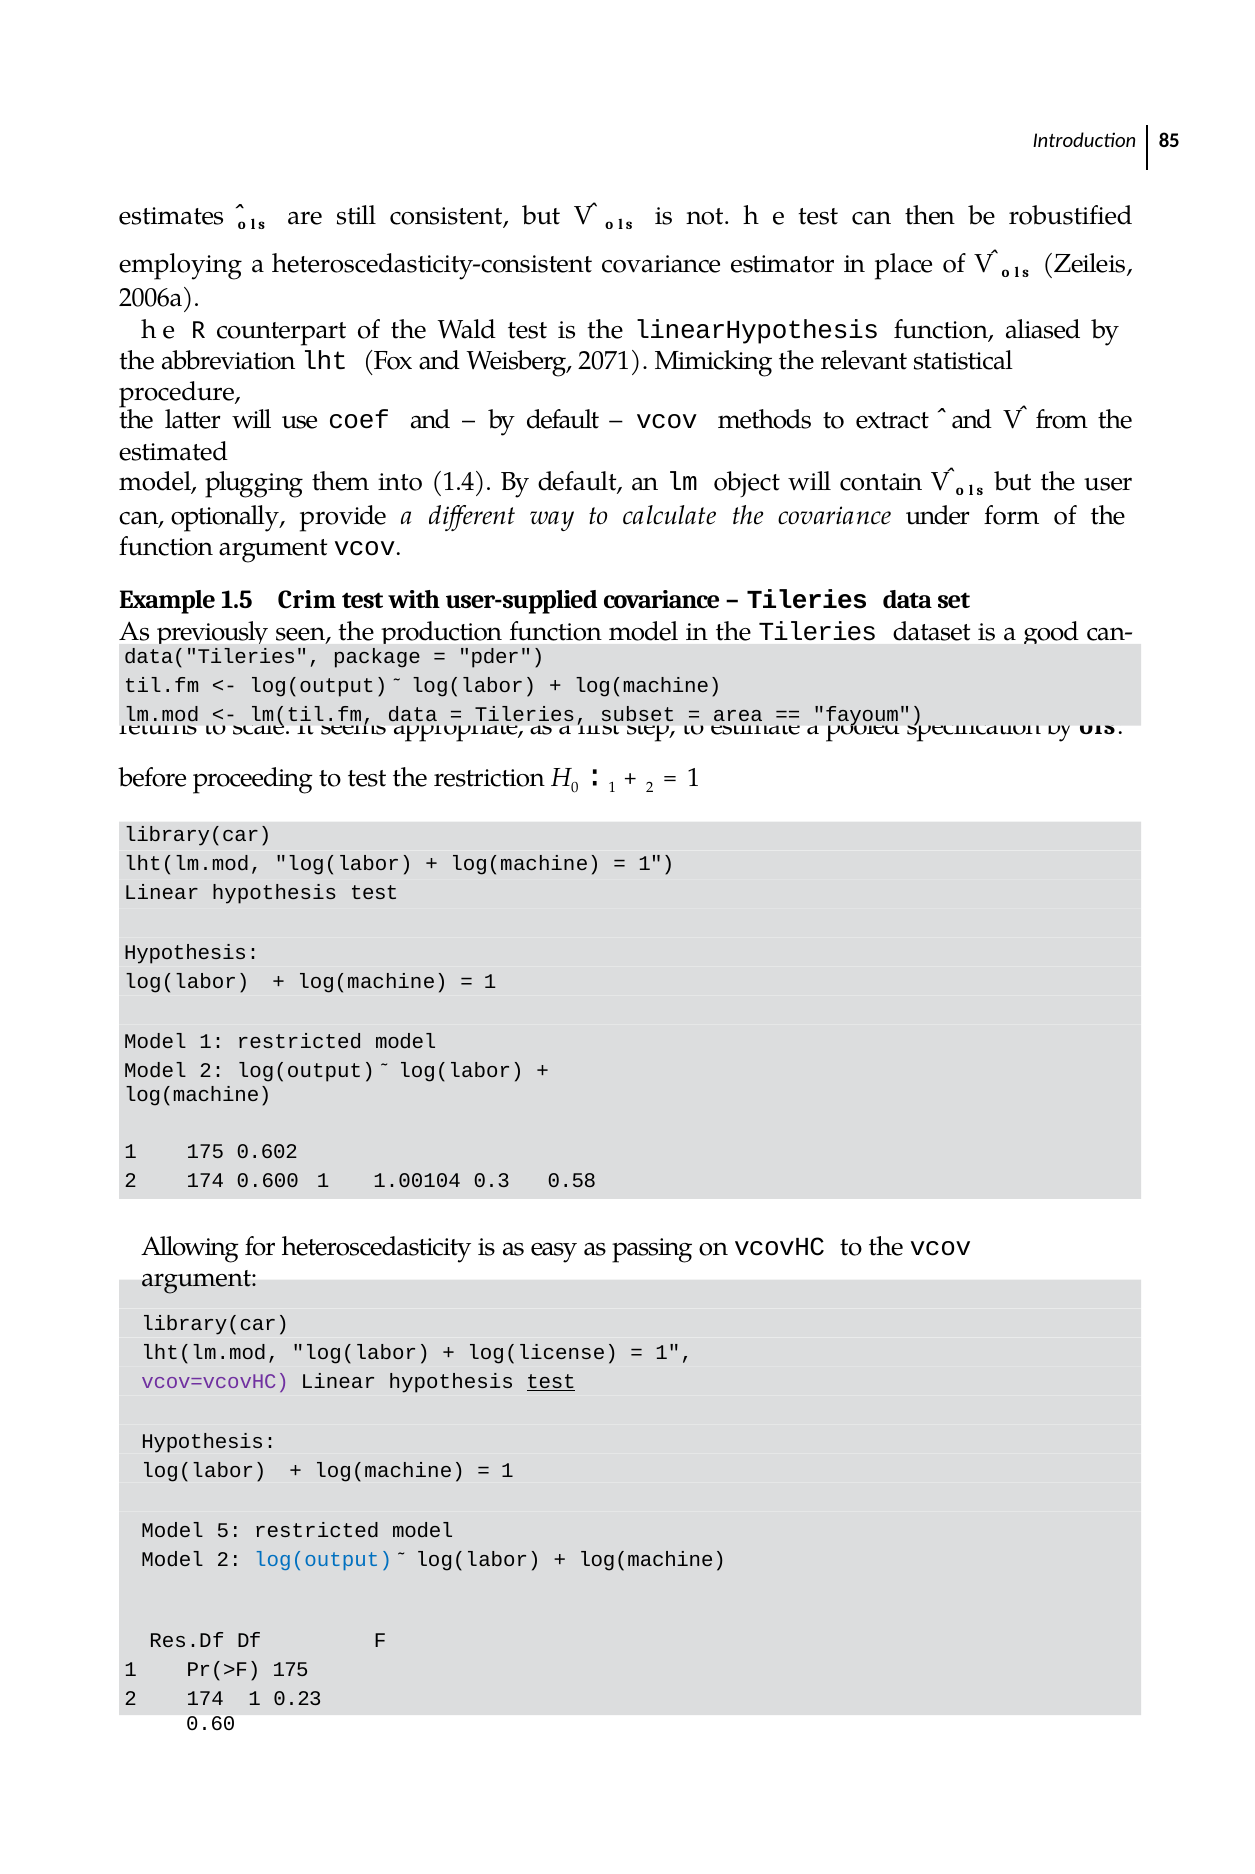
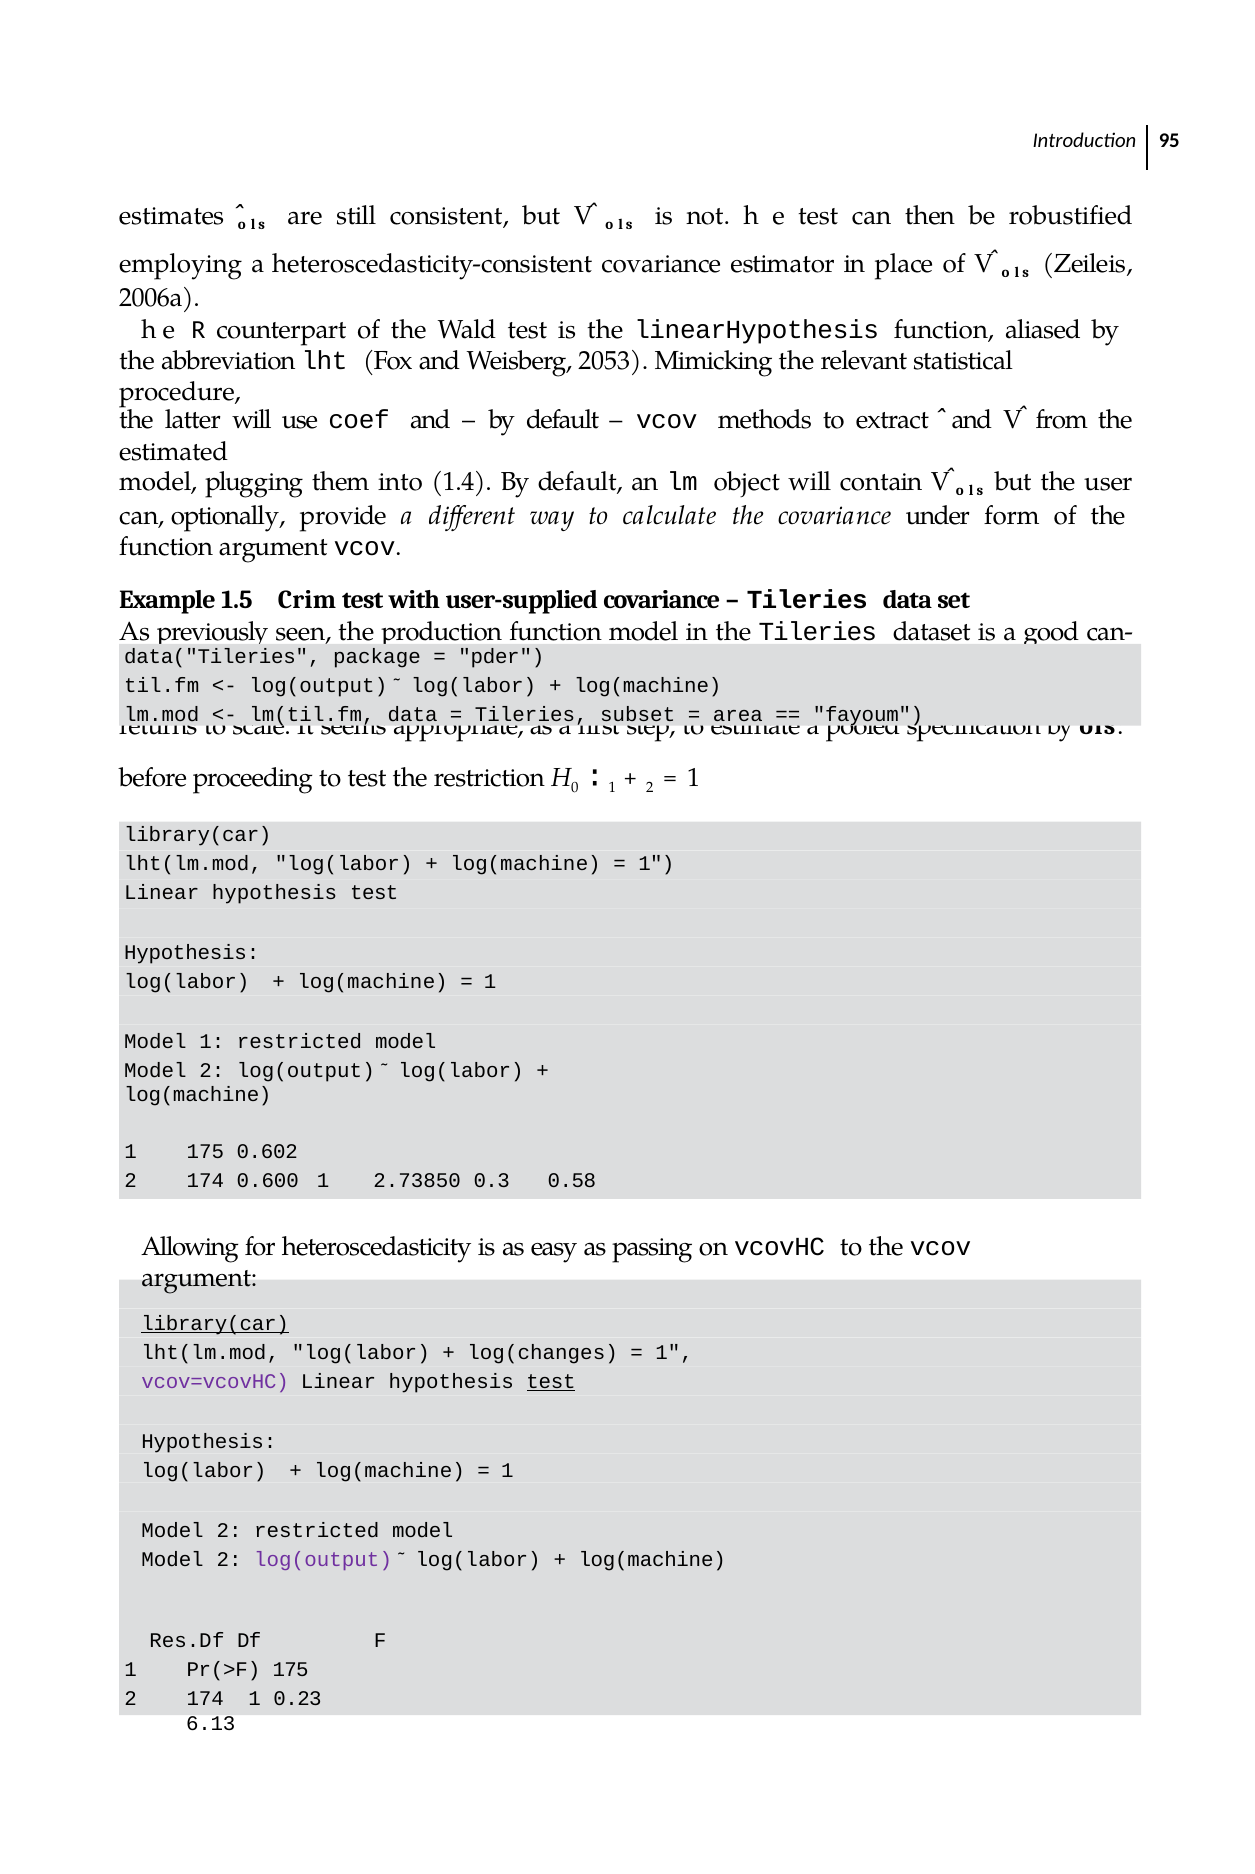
85: 85 -> 95
2071: 2071 -> 2053
1.00104: 1.00104 -> 2.73850
library(car at (215, 1324) underline: none -> present
log(license: log(license -> log(changes
5 at (229, 1531): 5 -> 2
log(output at (323, 1560) colour: blue -> purple
0.60: 0.60 -> 6.13
